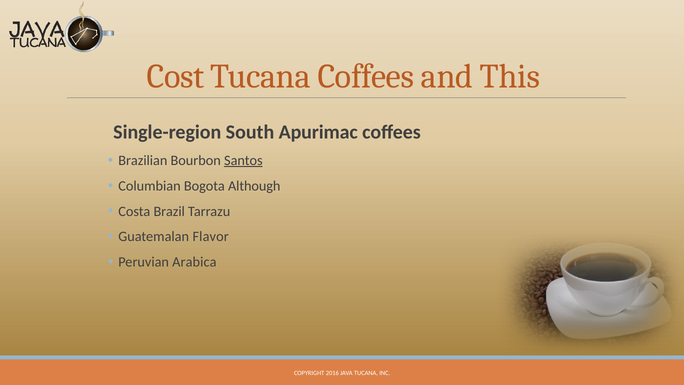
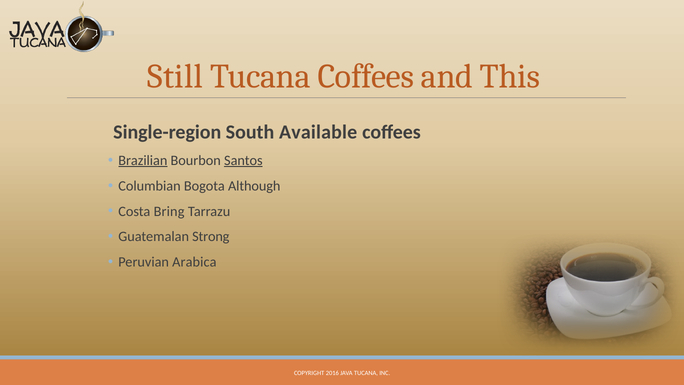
Cost: Cost -> Still
Apurimac: Apurimac -> Available
Brazilian underline: none -> present
Brazil: Brazil -> Bring
Flavor: Flavor -> Strong
